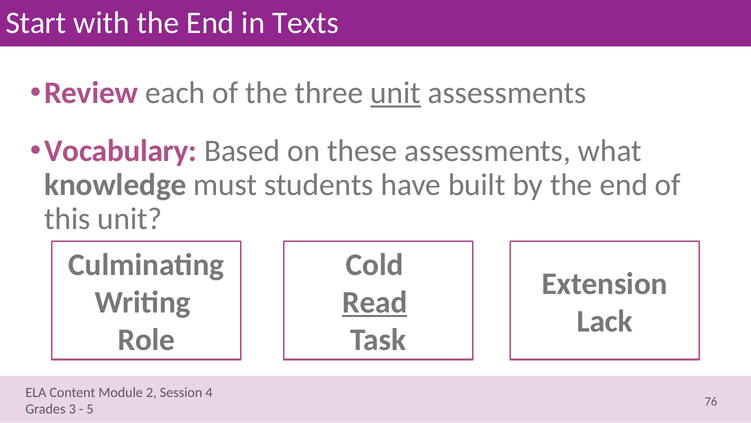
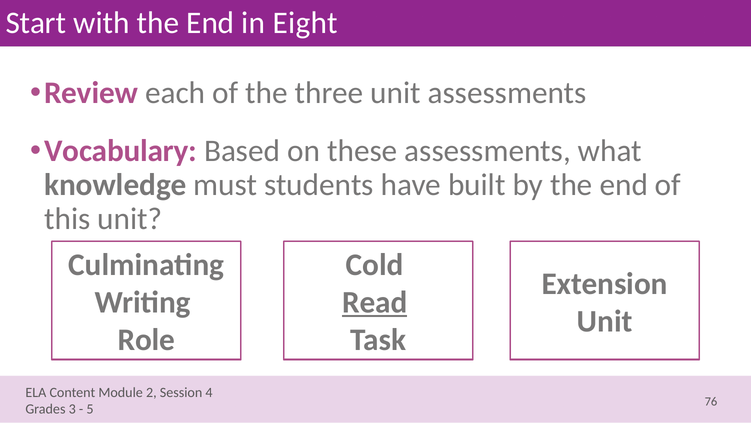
Texts: Texts -> Eight
unit at (396, 93) underline: present -> none
Lack at (605, 321): Lack -> Unit
